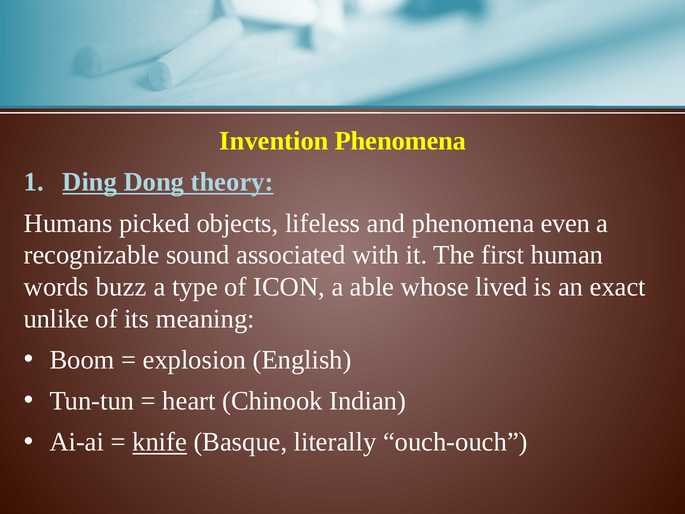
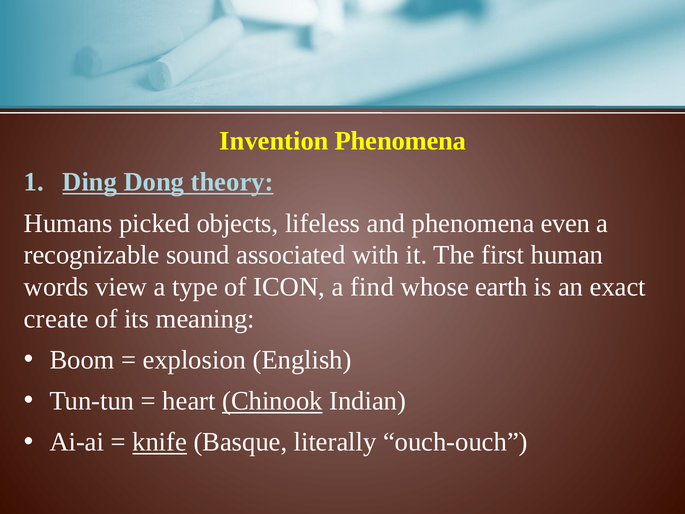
buzz: buzz -> view
able: able -> find
lived: lived -> earth
unlike: unlike -> create
Chinook underline: none -> present
